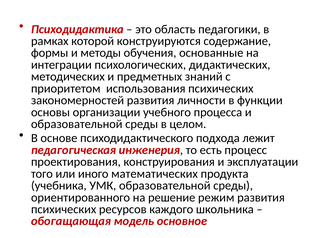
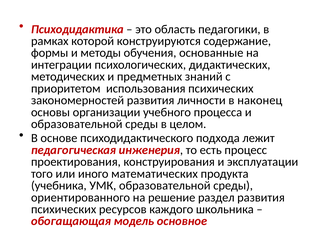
функции: функции -> наконец
режим: режим -> раздел
